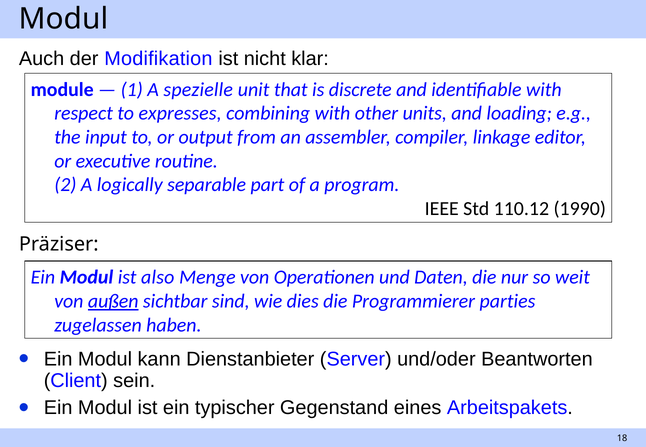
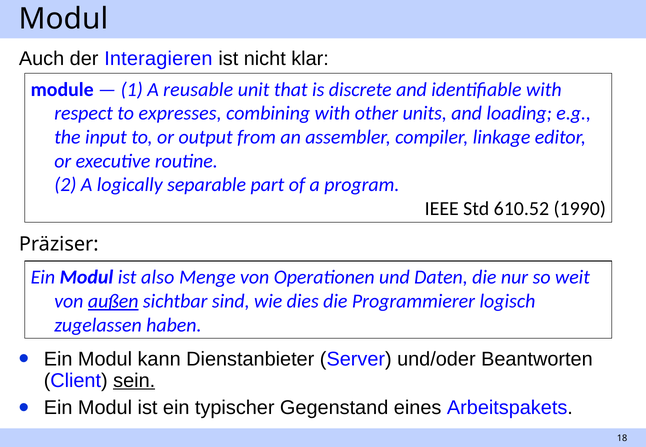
Modifikation: Modifikation -> Interagieren
spezielle: spezielle -> reusable
110.12: 110.12 -> 610.52
parties: parties -> logisch
sein underline: none -> present
